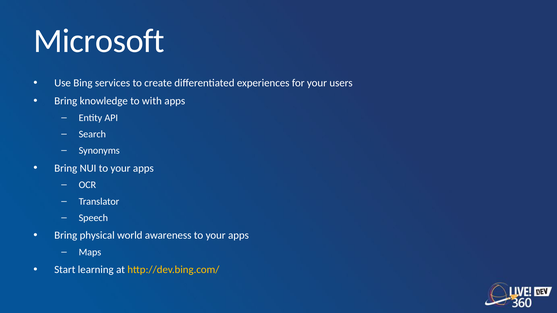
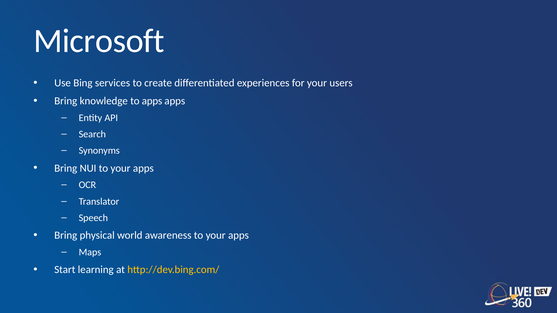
to with: with -> apps
